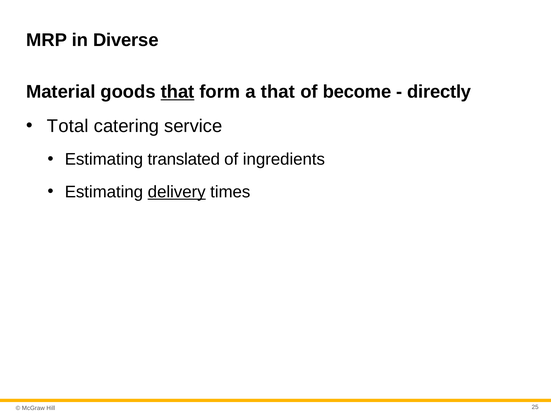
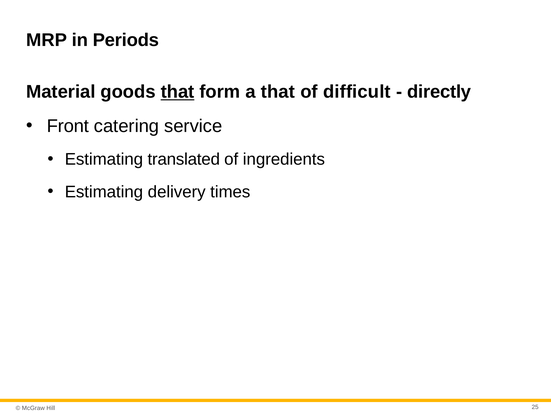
Diverse: Diverse -> Periods
become: become -> difficult
Total: Total -> Front
delivery underline: present -> none
